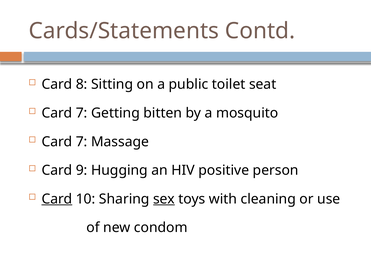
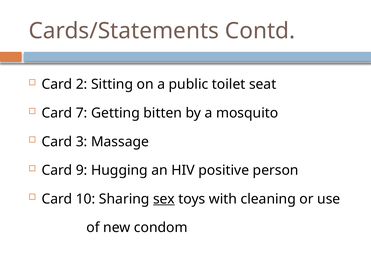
8: 8 -> 2
7 at (82, 142): 7 -> 3
Card at (57, 199) underline: present -> none
